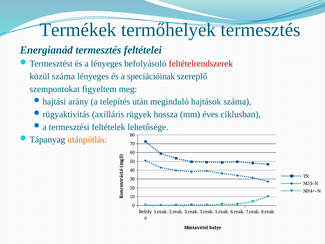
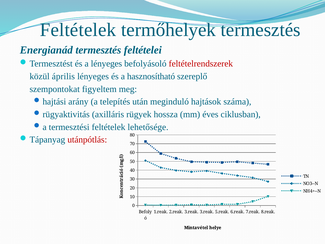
Termékek at (78, 30): Termékek -> Feltételek
közül száma: száma -> április
speciációinak: speciációinak -> hasznosítható
utánpótlás colour: orange -> red
